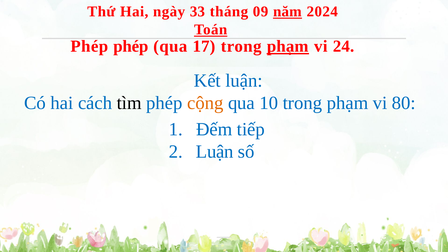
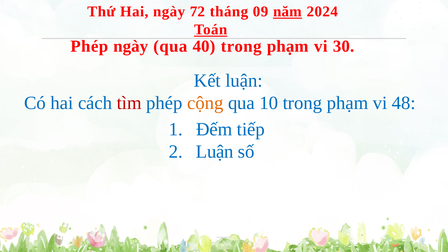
33: 33 -> 72
Phép phép: phép -> ngày
17: 17 -> 40
phạm at (288, 46) underline: present -> none
24: 24 -> 30
tìm colour: black -> red
80: 80 -> 48
